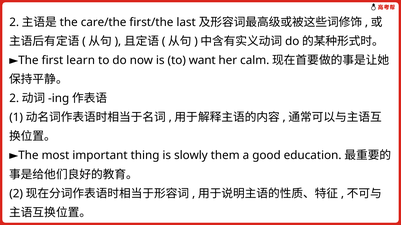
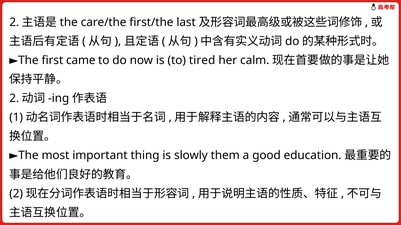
learn: learn -> came
want: want -> tired
